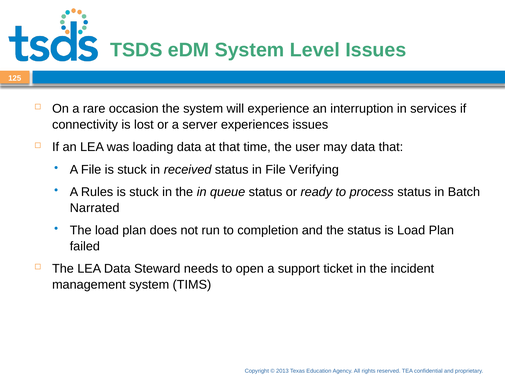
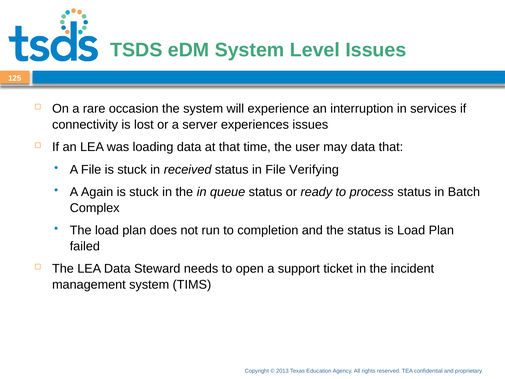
Rules: Rules -> Again
Narrated: Narrated -> Complex
